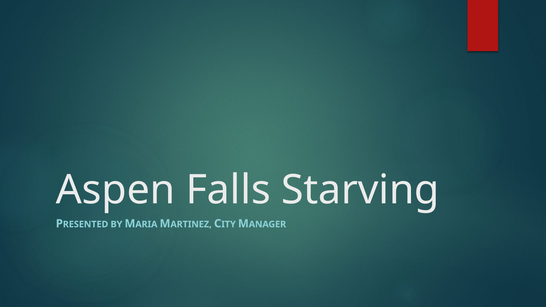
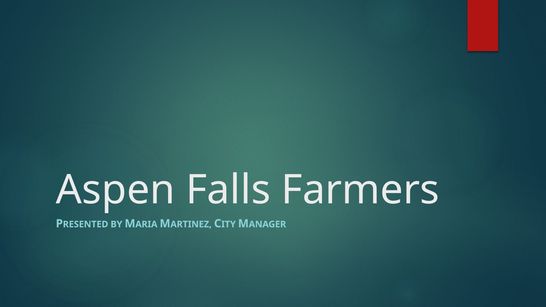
Starving: Starving -> Farmers
